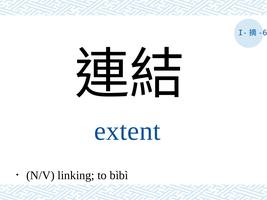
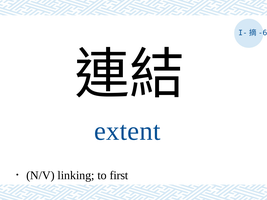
bìbì: bìbì -> first
